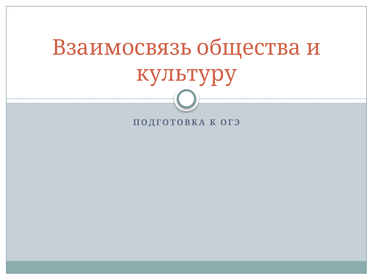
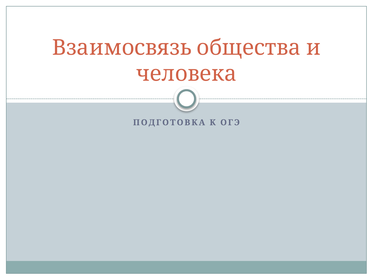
культуру: культуру -> человека
